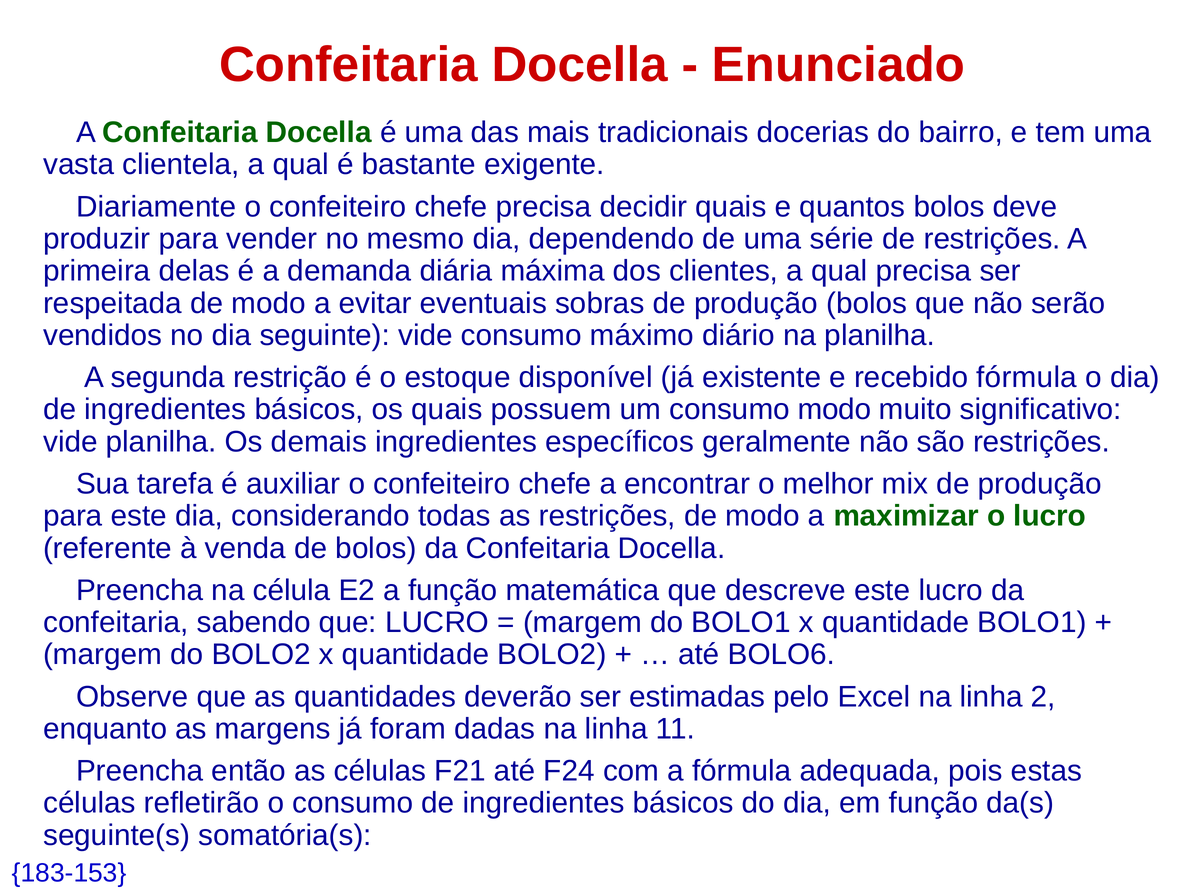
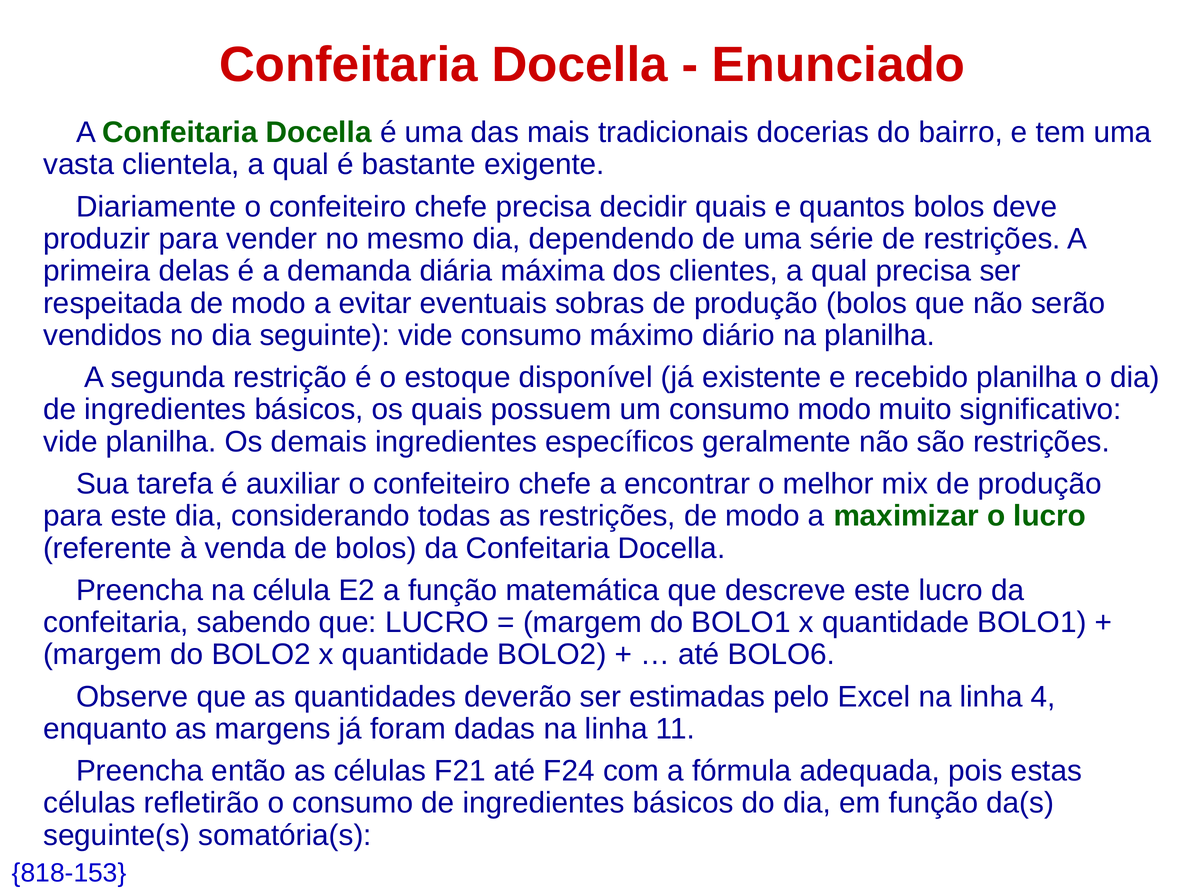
recebido fórmula: fórmula -> planilha
2: 2 -> 4
183-153: 183-153 -> 818-153
